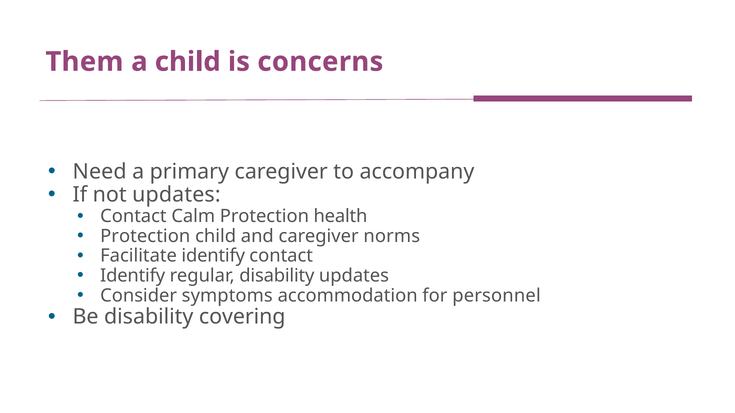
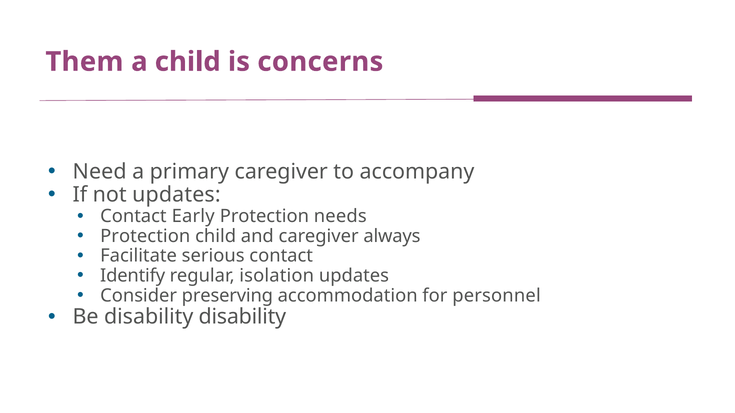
Calm: Calm -> Early
health: health -> needs
norms: norms -> always
Facilitate identify: identify -> serious
regular disability: disability -> isolation
symptoms: symptoms -> preserving
disability covering: covering -> disability
